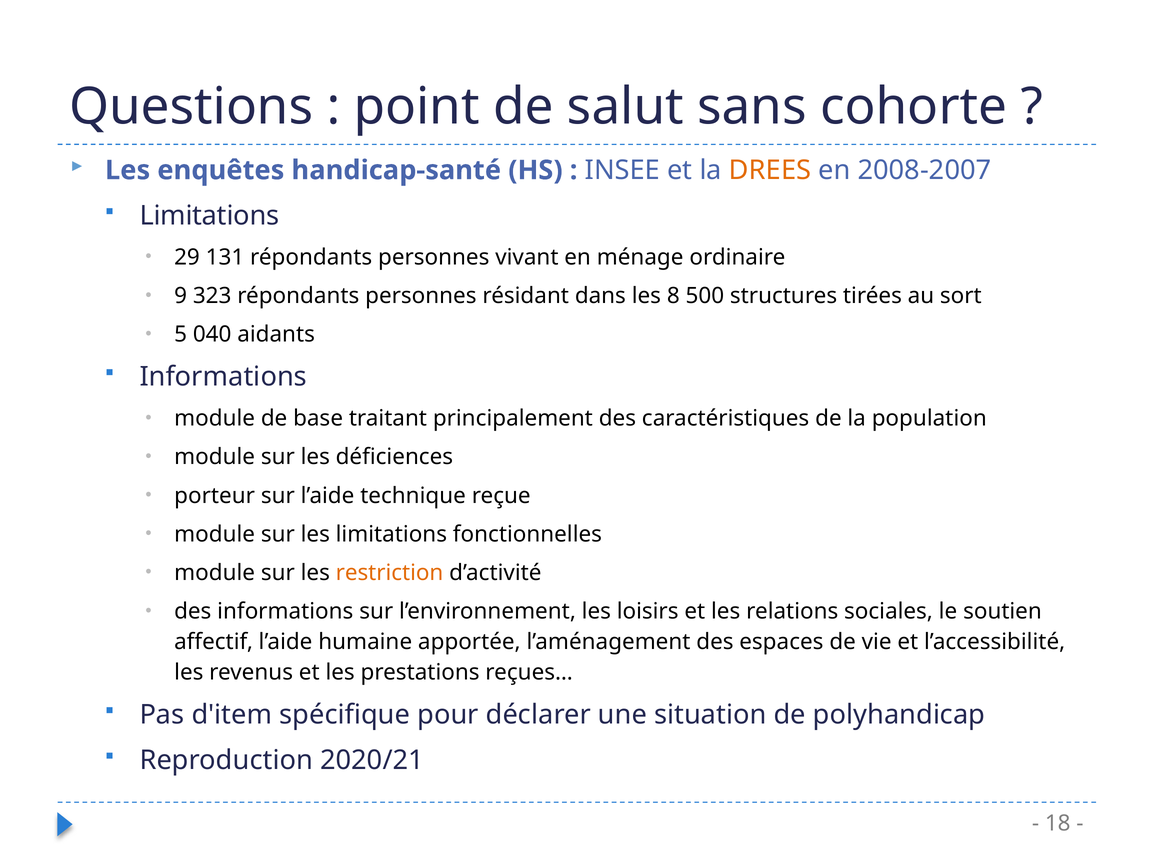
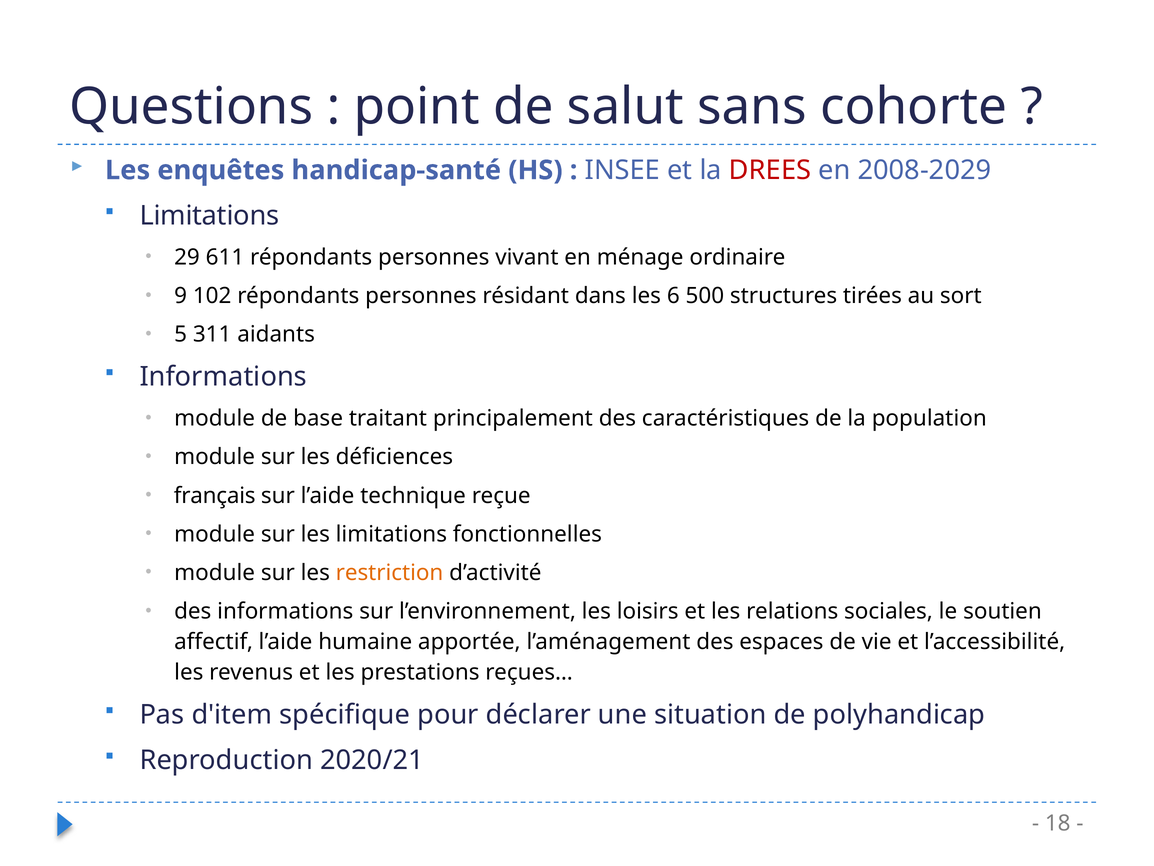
DREES colour: orange -> red
2008-2007: 2008-2007 -> 2008-2029
131: 131 -> 611
323: 323 -> 102
8: 8 -> 6
040: 040 -> 311
porteur: porteur -> français
